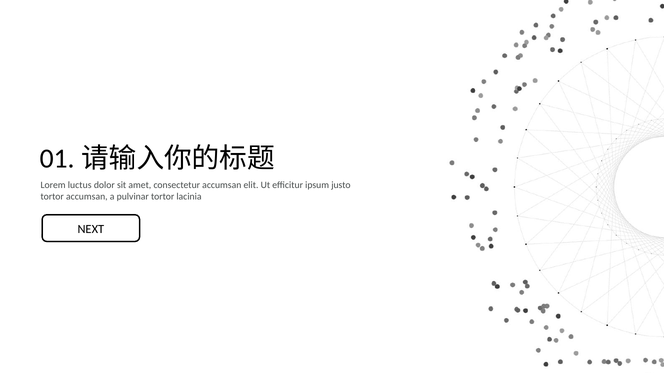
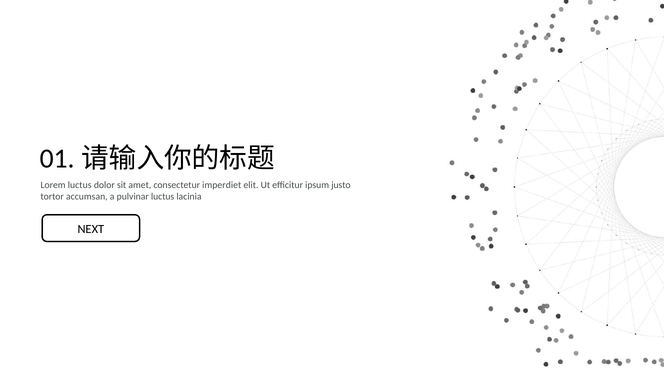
consectetur accumsan: accumsan -> imperdiet
pulvinar tortor: tortor -> luctus
